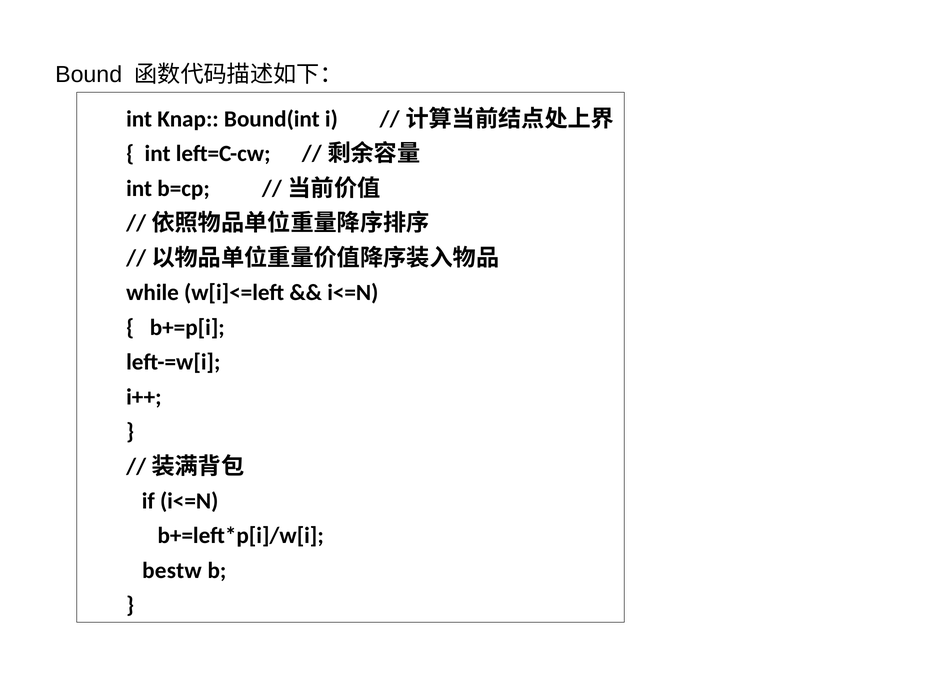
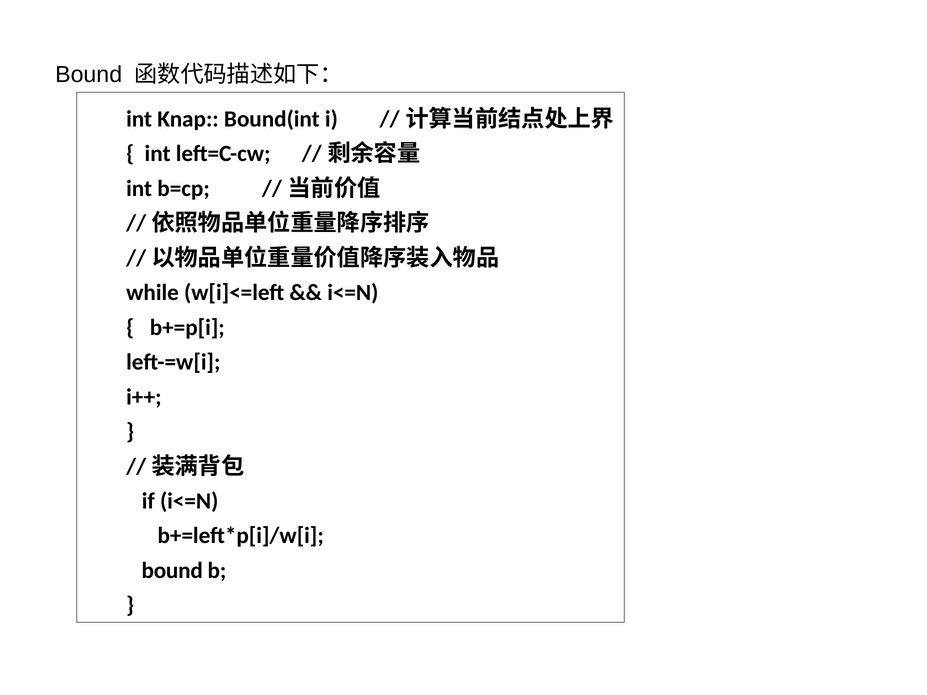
bestw at (172, 571): bestw -> bound
